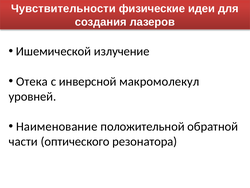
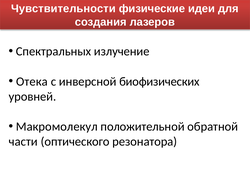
Ишемической: Ишемической -> Спектральных
макромолекул: макромолекул -> биофизических
Наименование: Наименование -> Макромолекул
